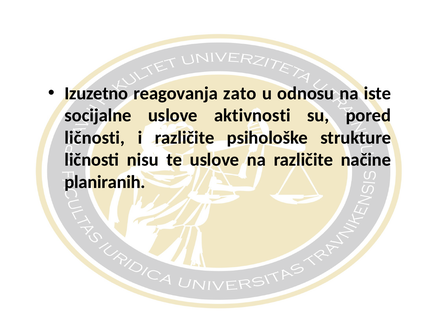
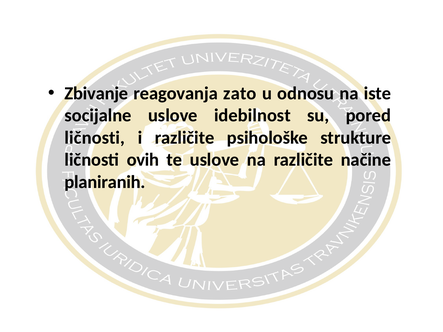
Izuzetno: Izuzetno -> Zbivanje
aktivnosti: aktivnosti -> idebilnost
nisu: nisu -> ovih
